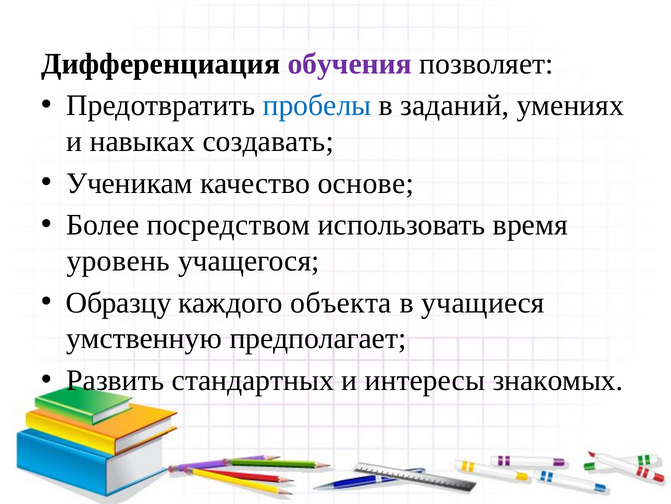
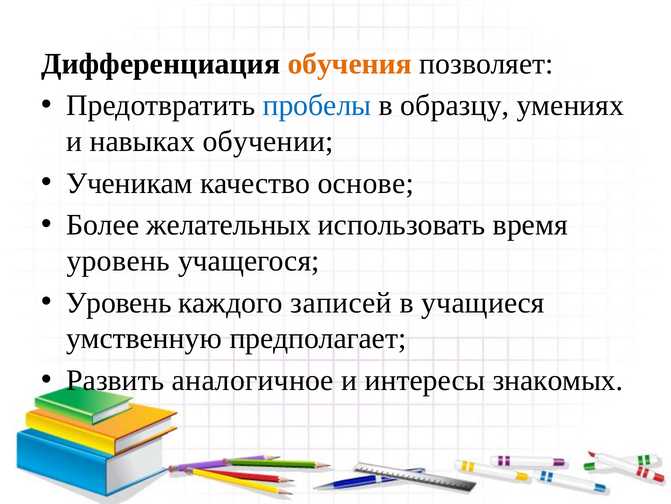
обучения colour: purple -> orange
заданий: заданий -> образцу
создавать: создавать -> обучении
посредством: посредством -> желательных
Образцу at (119, 302): Образцу -> Уровень
объекта: объекта -> записей
стандартных: стандартных -> аналогичное
